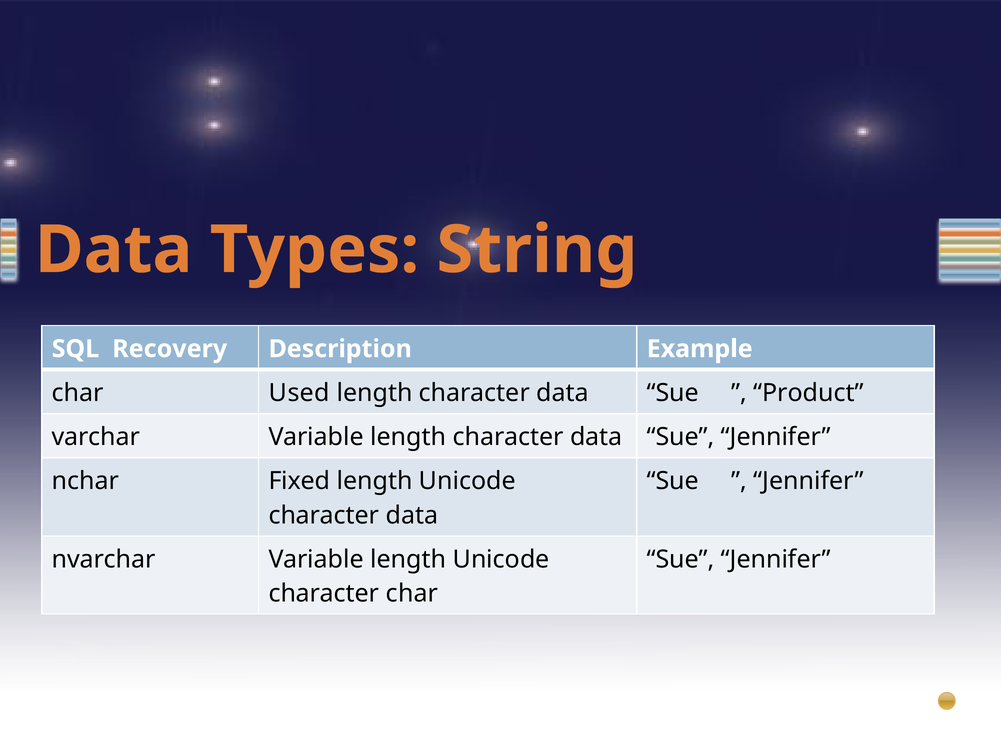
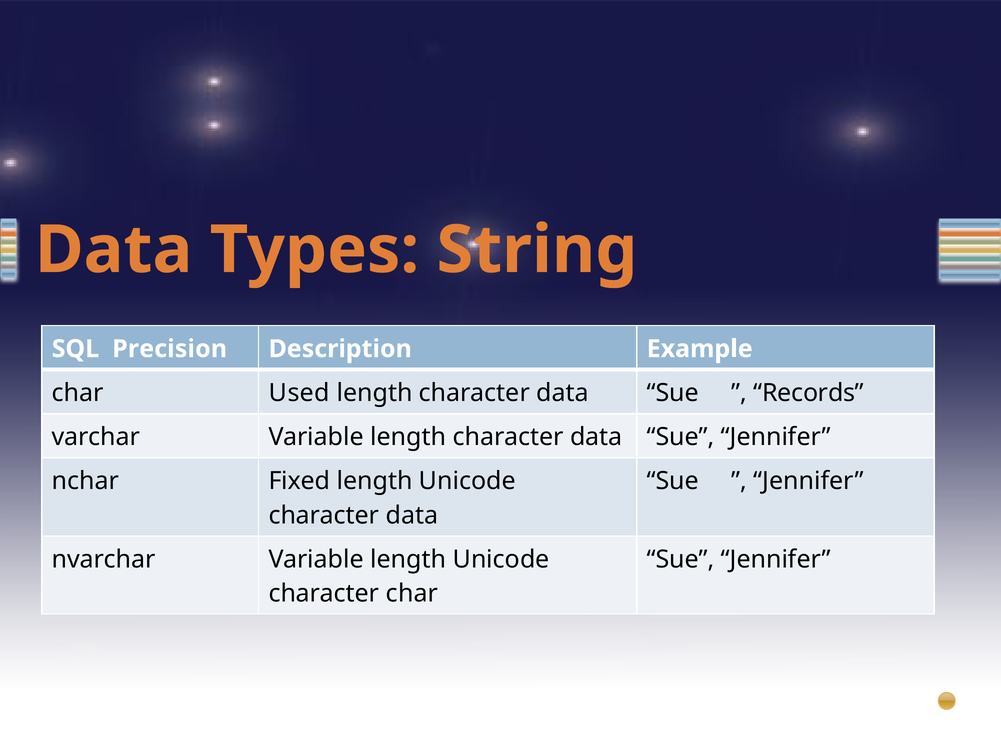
Recovery: Recovery -> Precision
Product: Product -> Records
